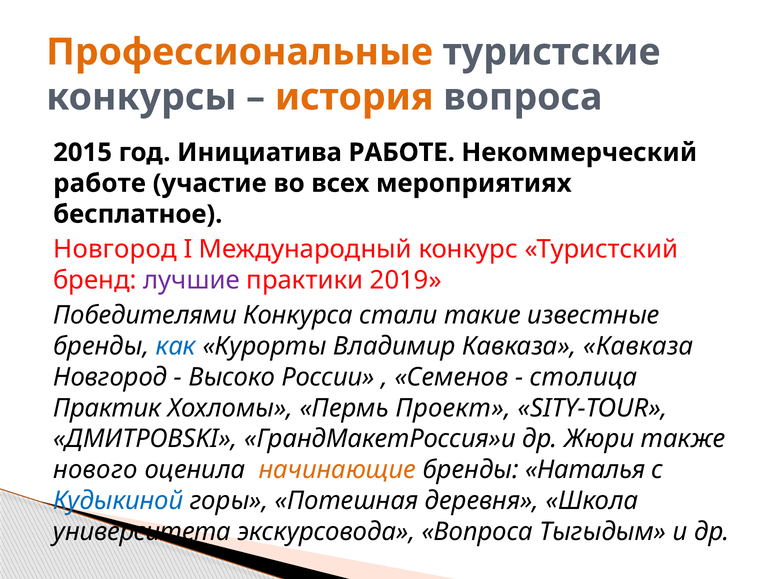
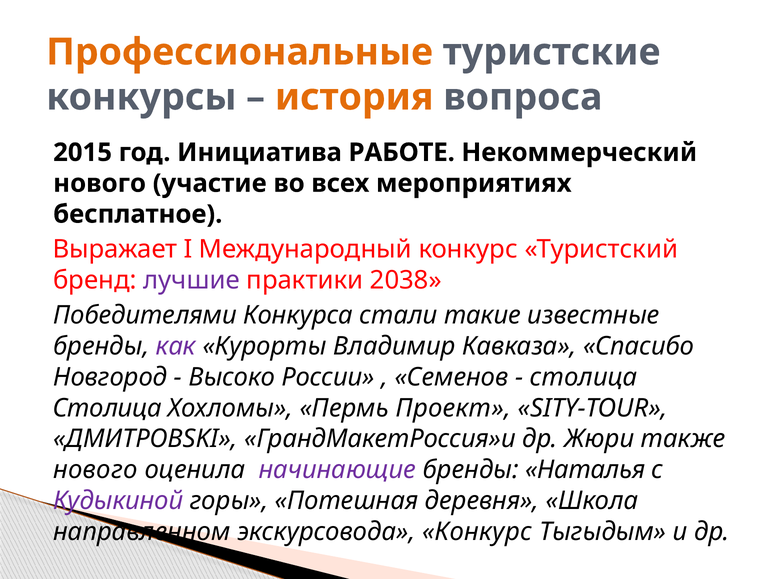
работе at (100, 183): работе -> нового
Новгород at (115, 249): Новгород -> Выражает
2019: 2019 -> 2038
как colour: blue -> purple
Кавказа Кавказа: Кавказа -> Спасибо
Практик at (107, 408): Практик -> Столица
начинающие colour: orange -> purple
Кудыкиной colour: blue -> purple
университета: университета -> направленном
экскурсовода Вопроса: Вопроса -> Конкурс
